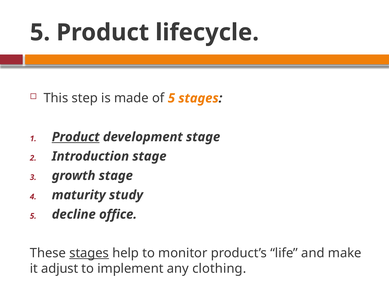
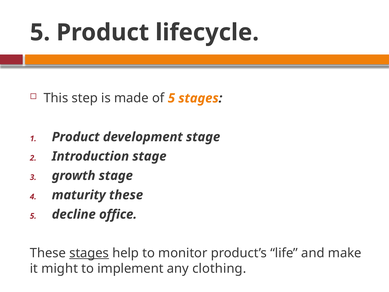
Product at (76, 137) underline: present -> none
maturity study: study -> these
adjust: adjust -> might
